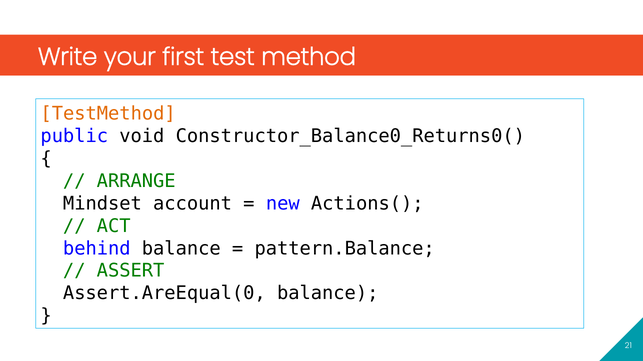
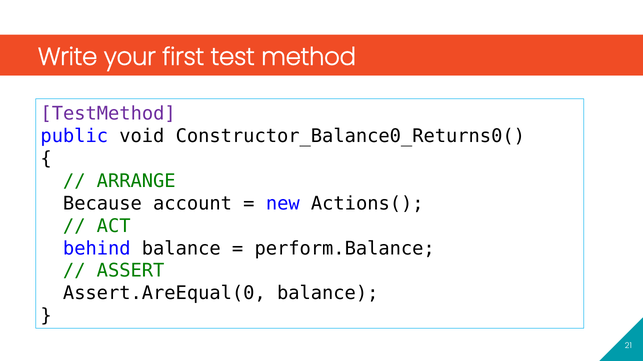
TestMethod colour: orange -> purple
Mindset: Mindset -> Because
pattern.Balance: pattern.Balance -> perform.Balance
